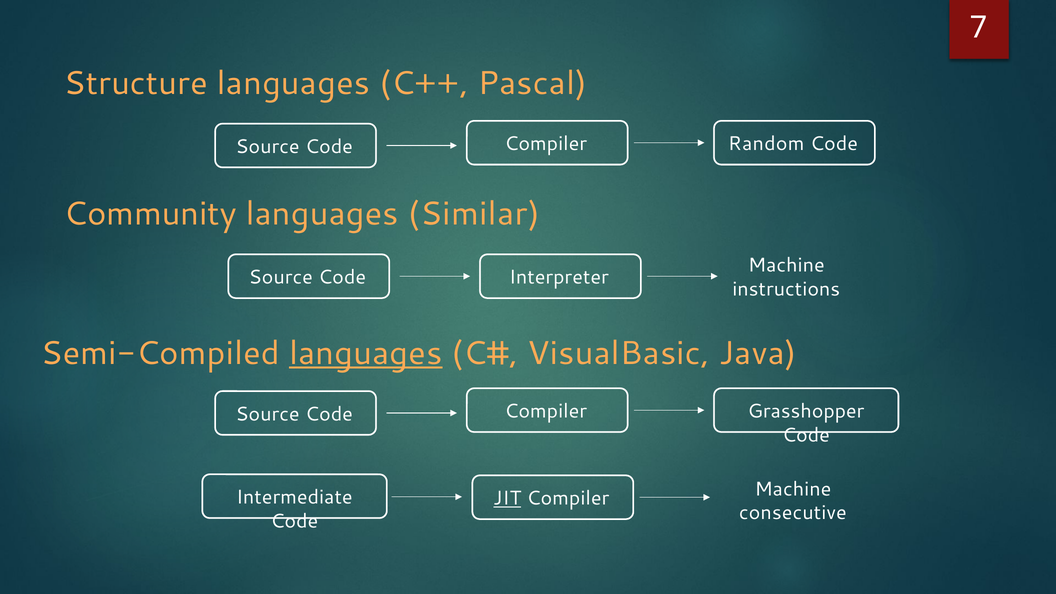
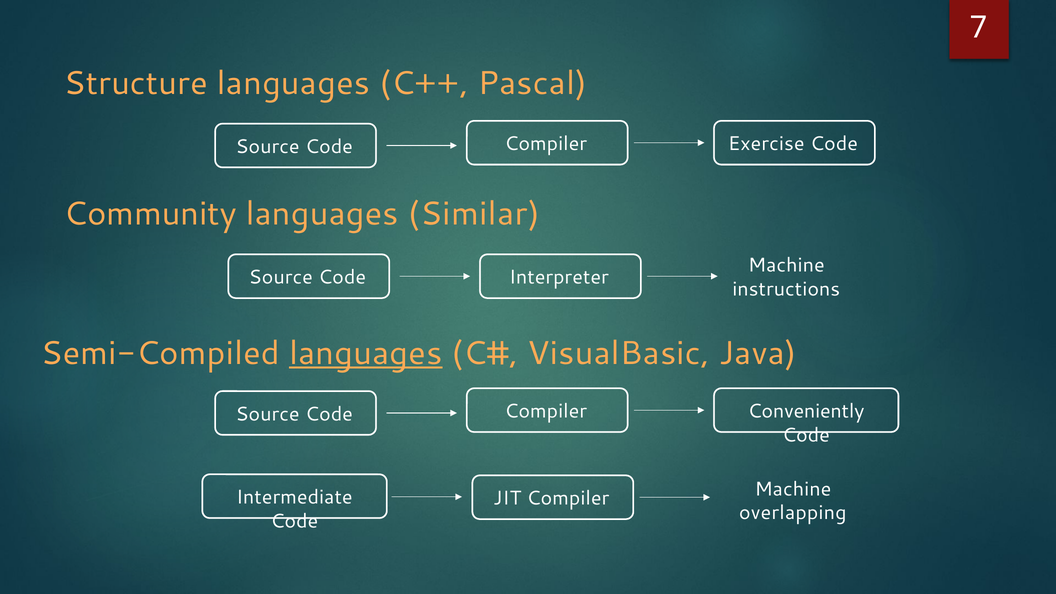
Random: Random -> Exercise
Grasshopper: Grasshopper -> Conveniently
JIT underline: present -> none
consecutive: consecutive -> overlapping
